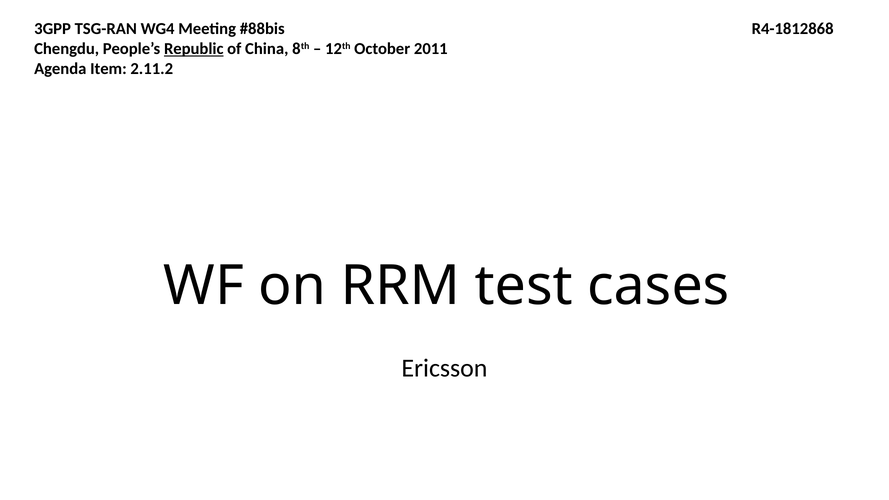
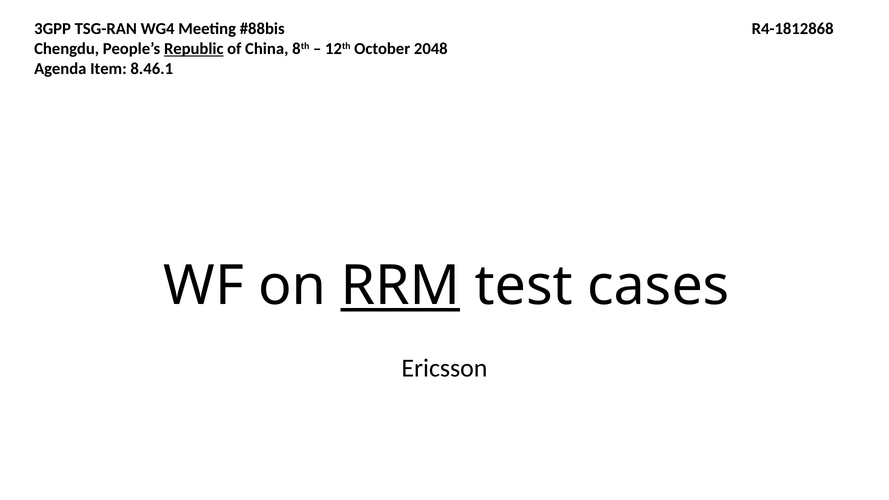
2011: 2011 -> 2048
2.11.2: 2.11.2 -> 8.46.1
RRM underline: none -> present
